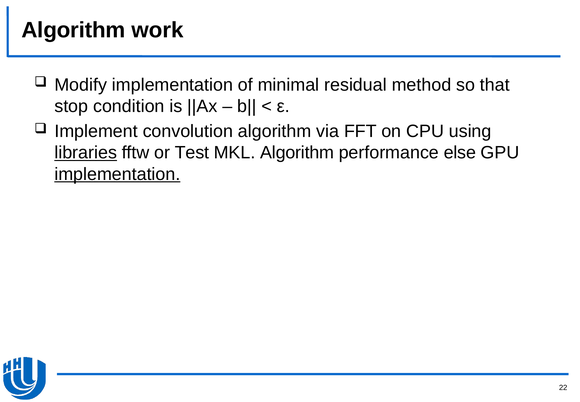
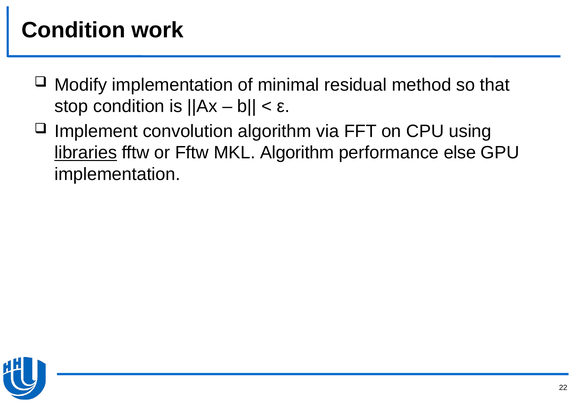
Algorithm at (73, 30): Algorithm -> Condition
or Test: Test -> Fftw
implementation at (117, 174) underline: present -> none
